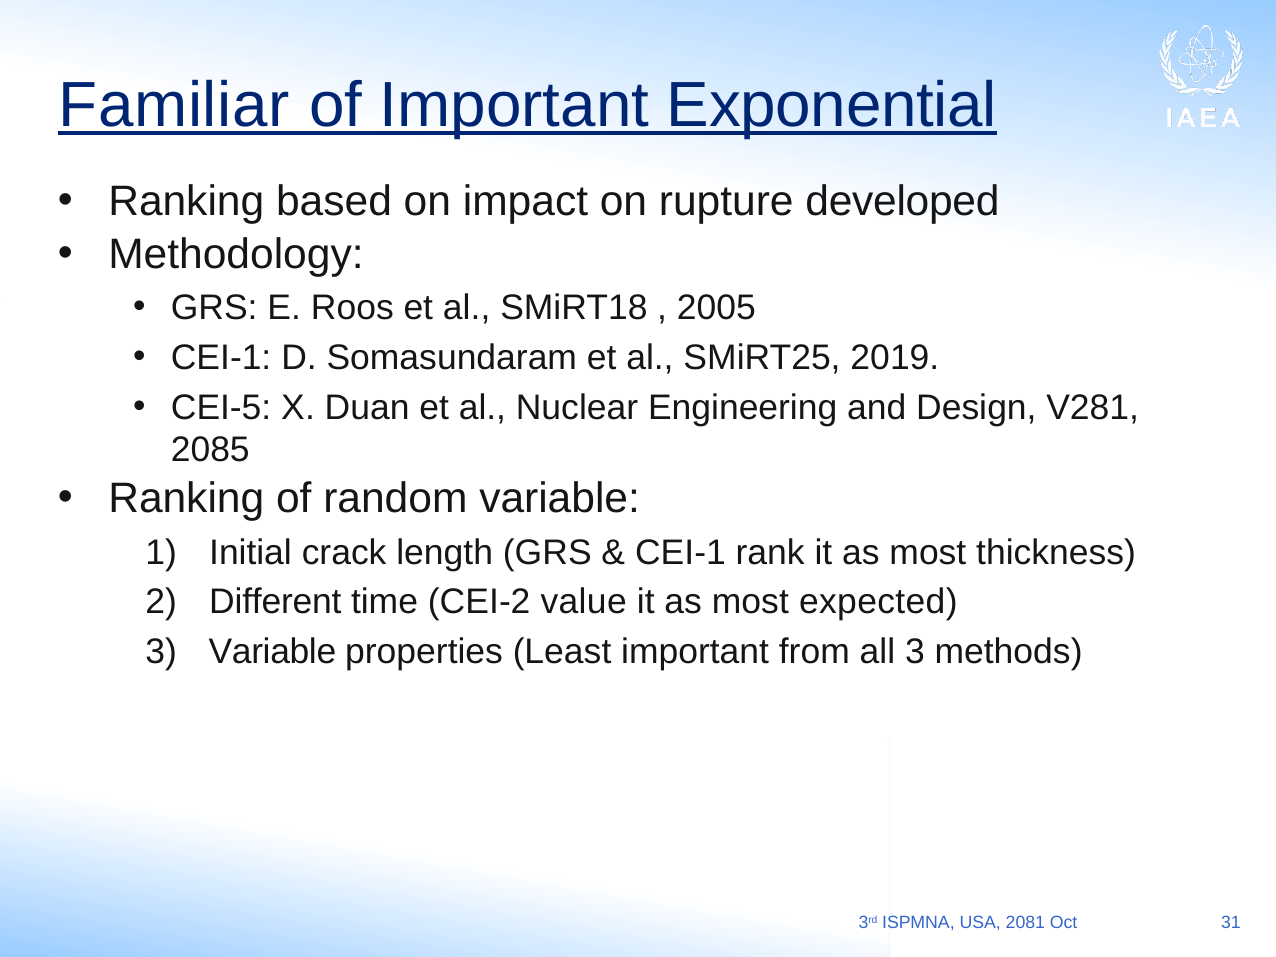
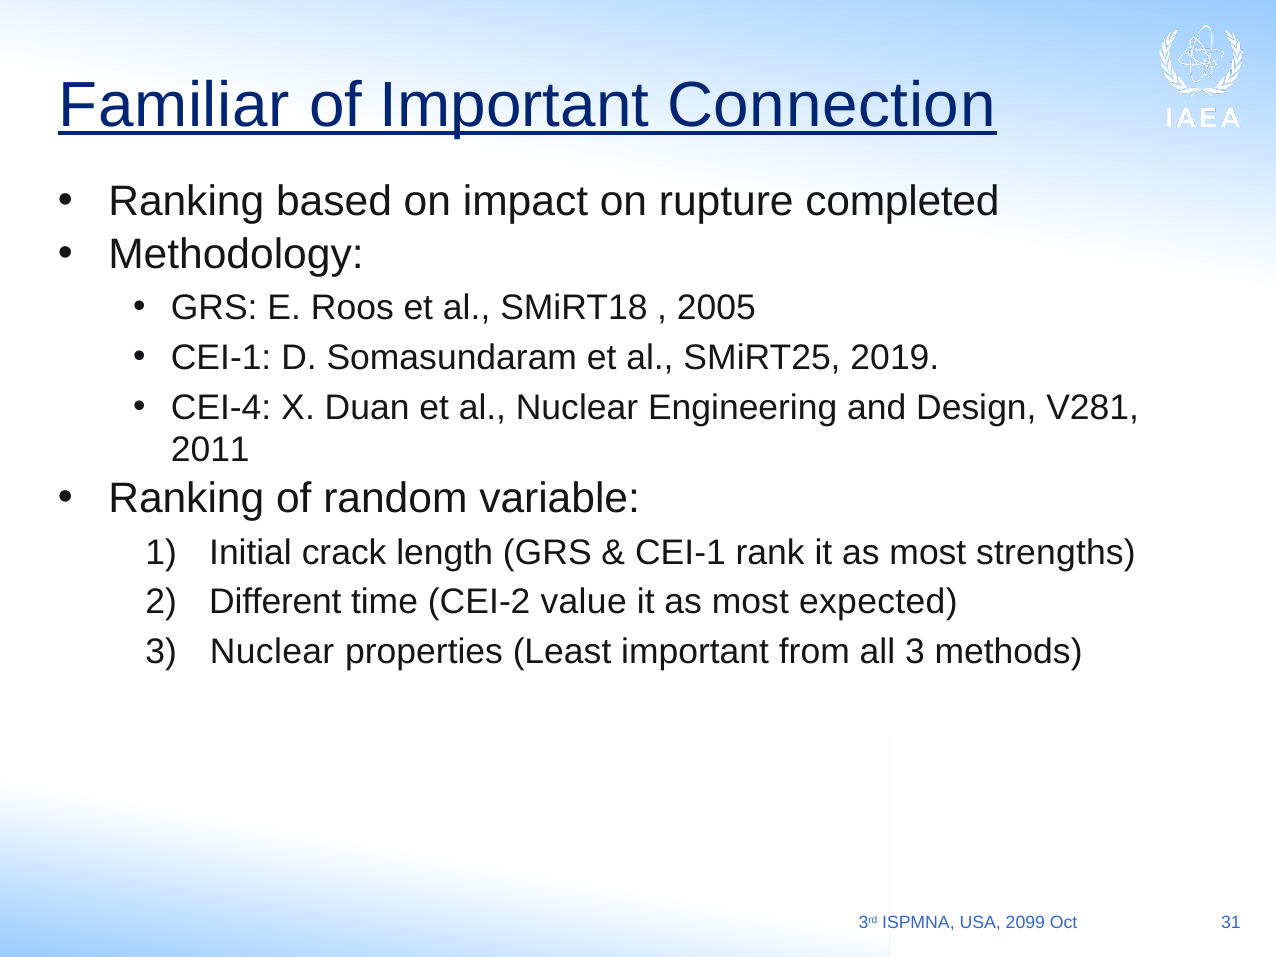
Exponential: Exponential -> Connection
developed: developed -> completed
CEI-5: CEI-5 -> CEI-4
2085: 2085 -> 2011
thickness: thickness -> strengths
3 Variable: Variable -> Nuclear
2081: 2081 -> 2099
